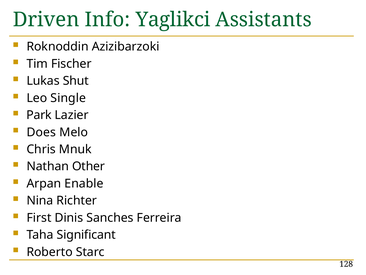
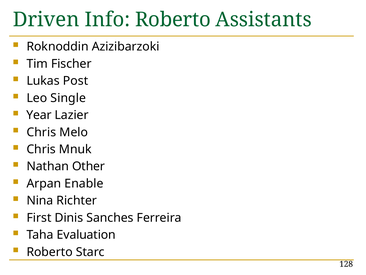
Info Yaglikci: Yaglikci -> Roberto
Shut: Shut -> Post
Park: Park -> Year
Does at (41, 132): Does -> Chris
Significant: Significant -> Evaluation
